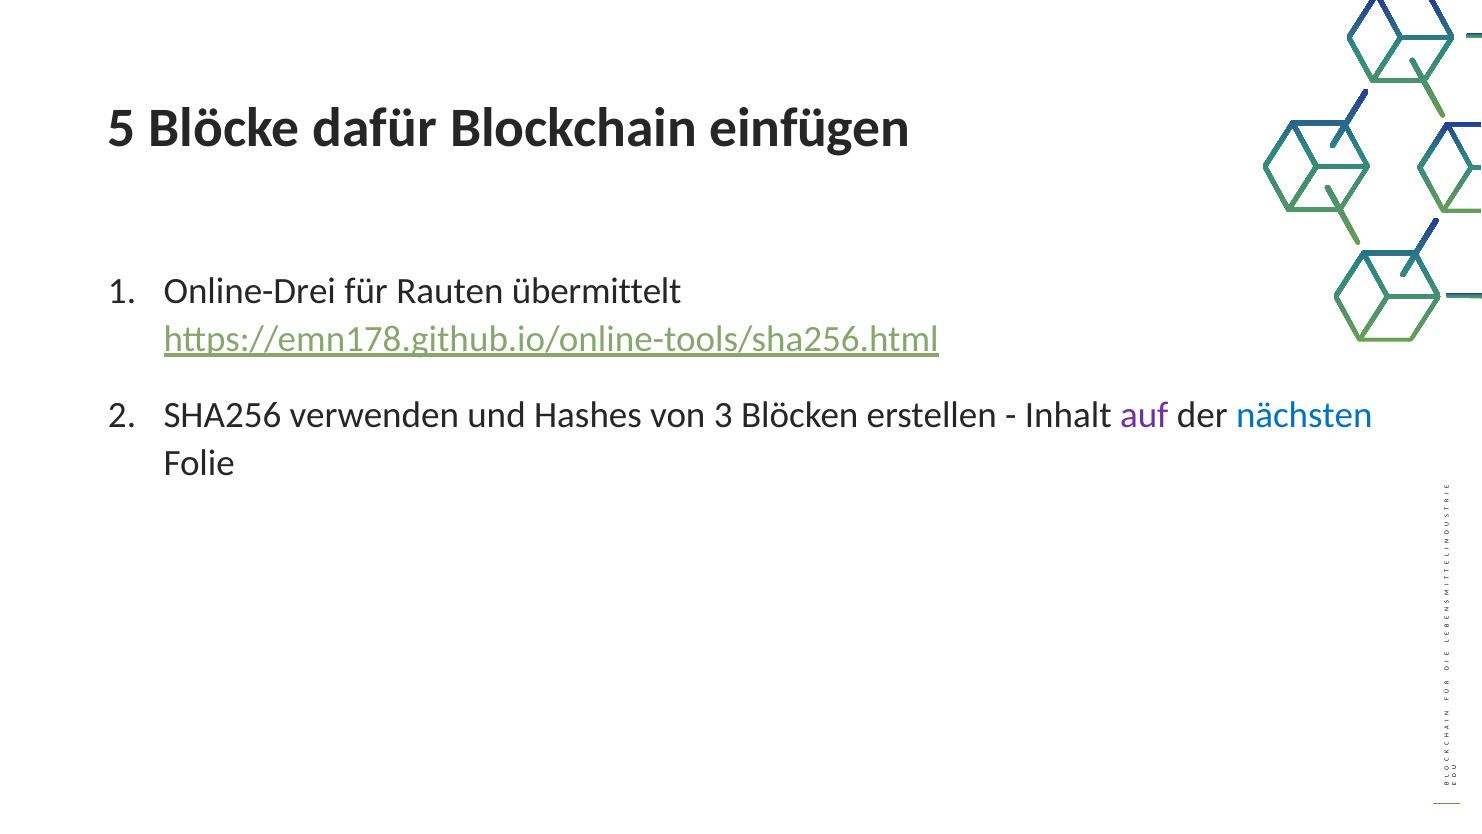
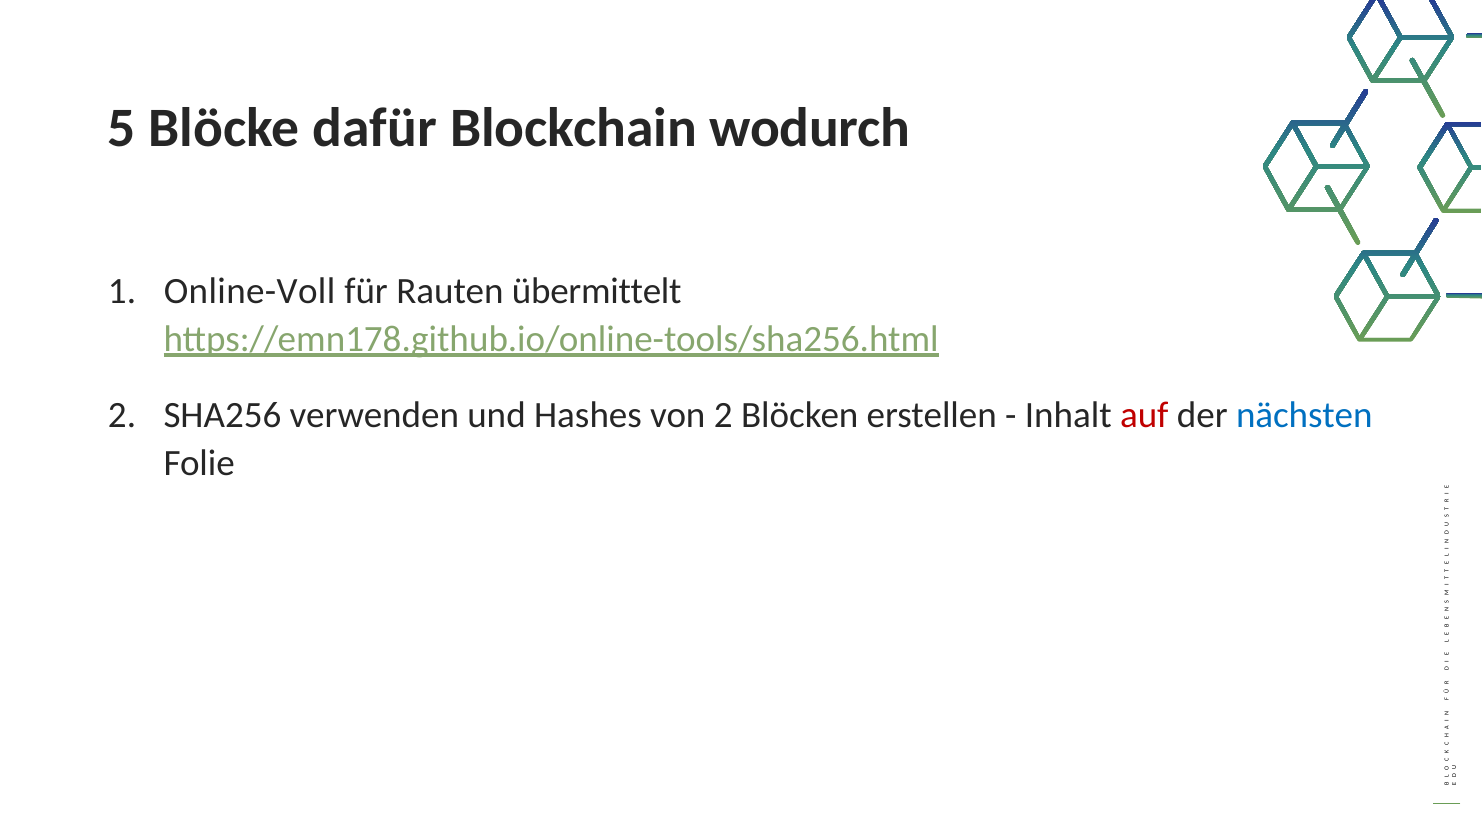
einfügen: einfügen -> wodurch
Online-Drei: Online-Drei -> Online-Voll
von 3: 3 -> 2
auf colour: purple -> red
